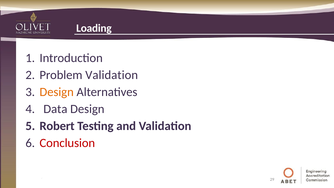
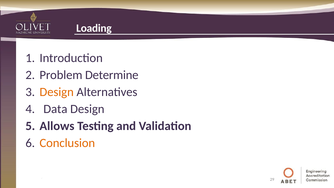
Problem Validation: Validation -> Determine
Robert: Robert -> Allows
Conclusion colour: red -> orange
